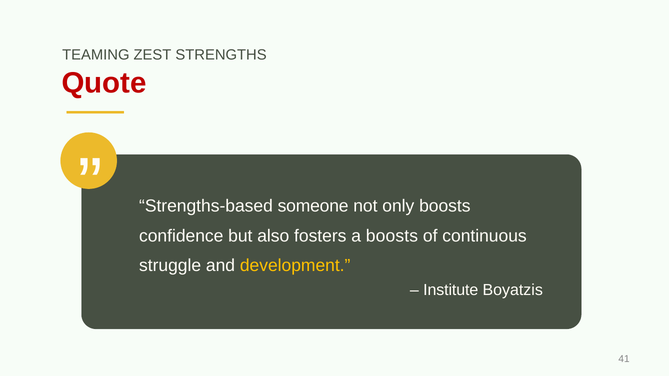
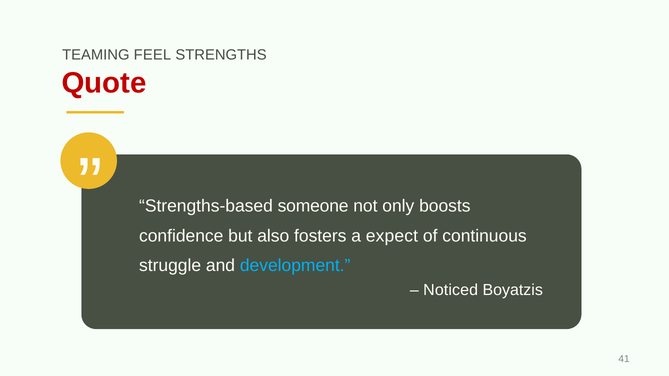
ZEST: ZEST -> FEEL
a boosts: boosts -> expect
development colour: yellow -> light blue
Institute: Institute -> Noticed
